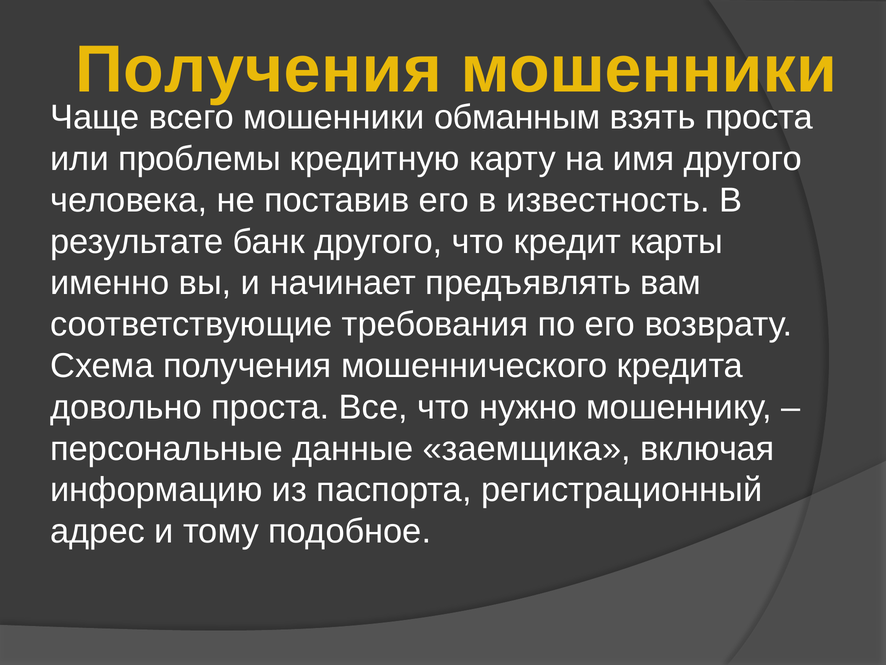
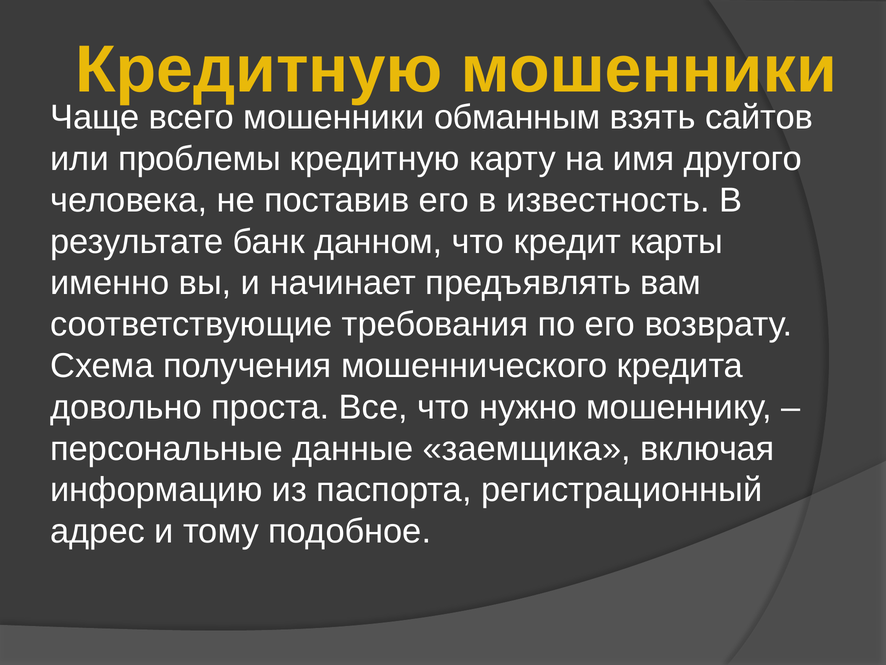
Получения at (258, 70): Получения -> Кредитную
взять проста: проста -> сайтов
банк другого: другого -> данном
